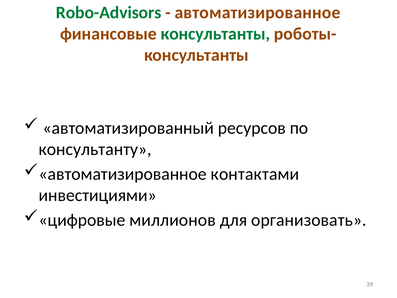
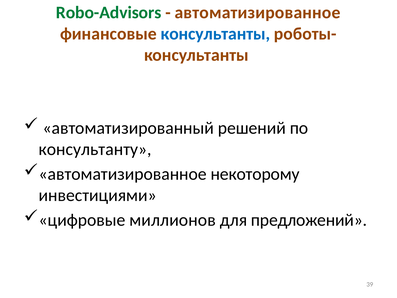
консультанты at (215, 34) colour: green -> blue
ресурсов: ресурсов -> решений
контактами: контактами -> некоторому
организовать: организовать -> предложений
